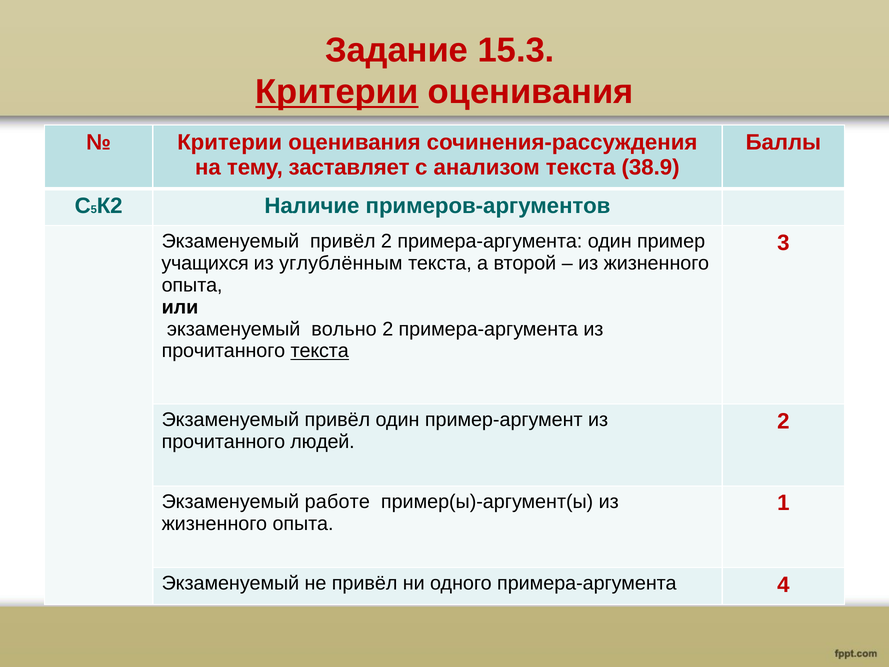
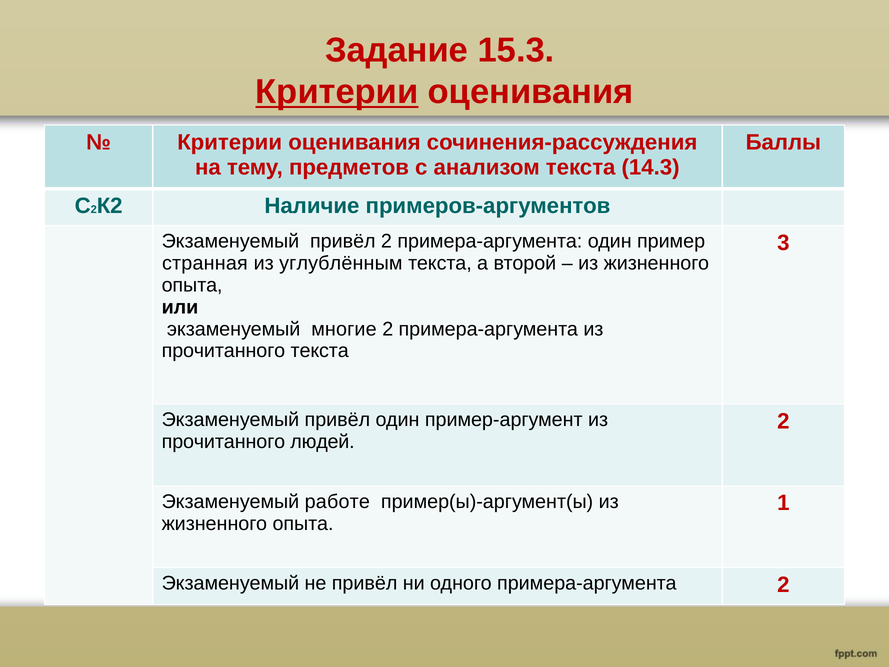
заставляет: заставляет -> предметов
38.9: 38.9 -> 14.3
С 5: 5 -> 2
учащихся: учащихся -> странная
вольно: вольно -> многие
текста at (320, 351) underline: present -> none
примера-аргумента 4: 4 -> 2
